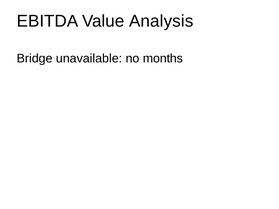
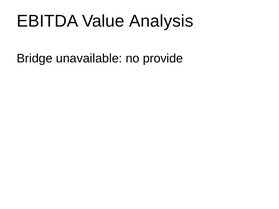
months: months -> provide
